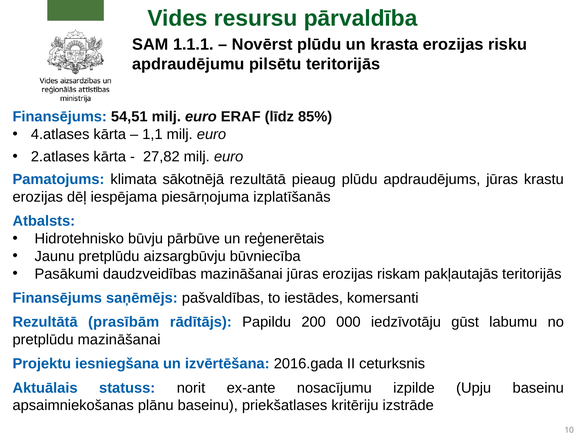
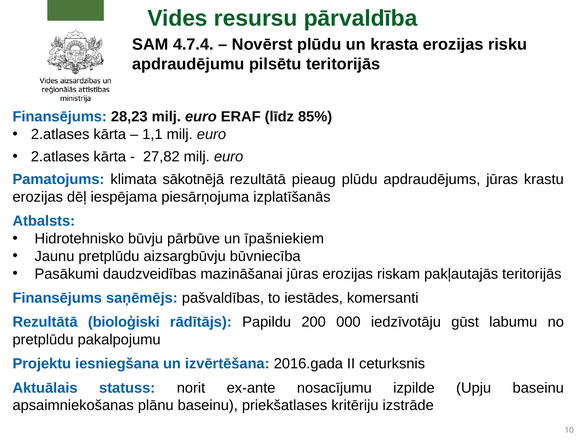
1.1.1: 1.1.1 -> 4.7.4
54,51: 54,51 -> 28,23
4.atlases at (60, 134): 4.atlases -> 2.atlases
reģenerētais: reģenerētais -> īpašniekiem
prasībām: prasībām -> bioloģiski
pretplūdu mazināšanai: mazināšanai -> pakalpojumu
